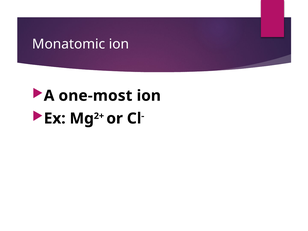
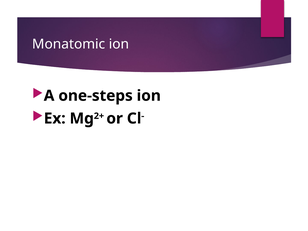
one-most: one-most -> one-steps
